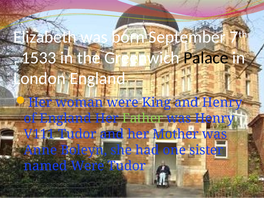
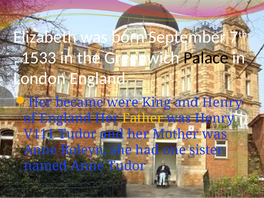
woman: woman -> became
Father colour: light green -> yellow
named Were: Were -> Anne
